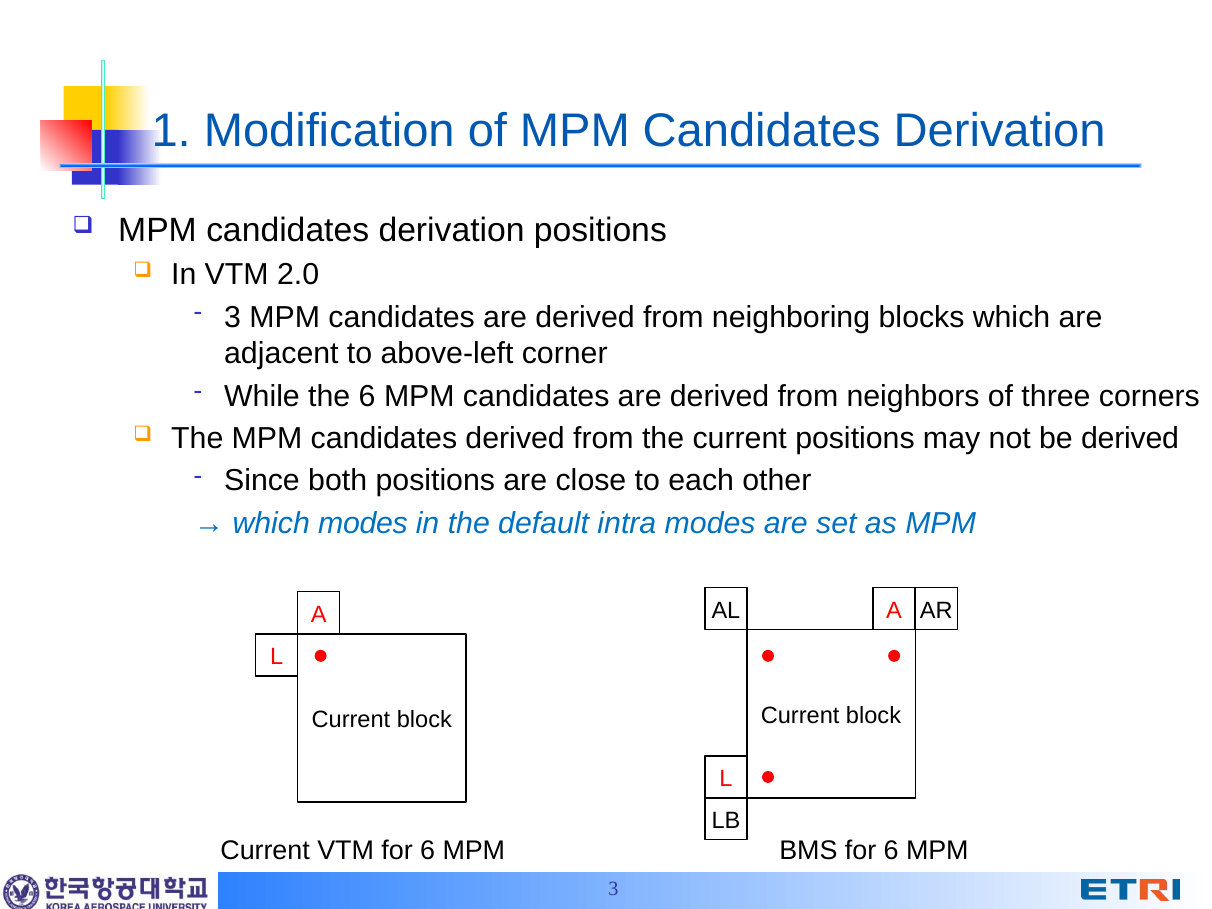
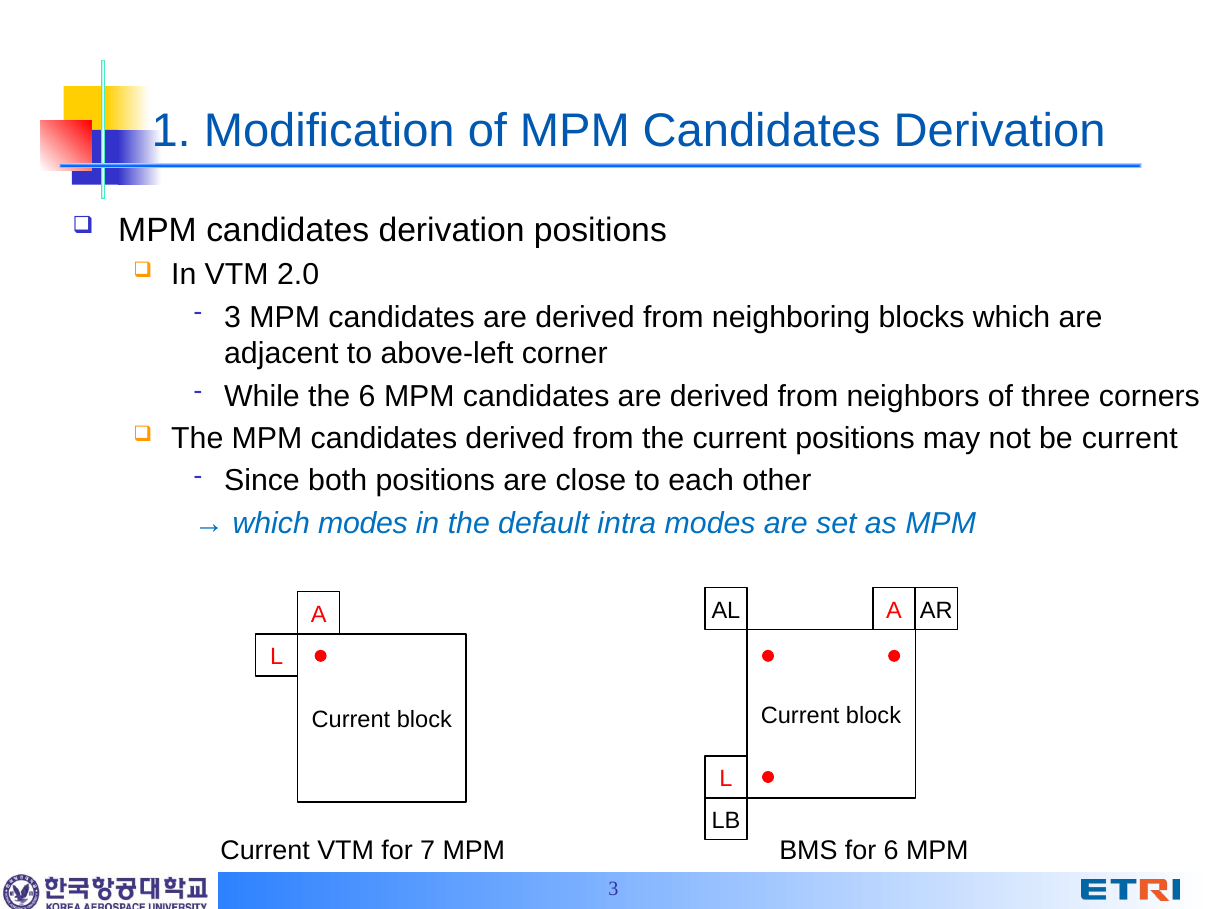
be derived: derived -> current
VTM for 6: 6 -> 7
